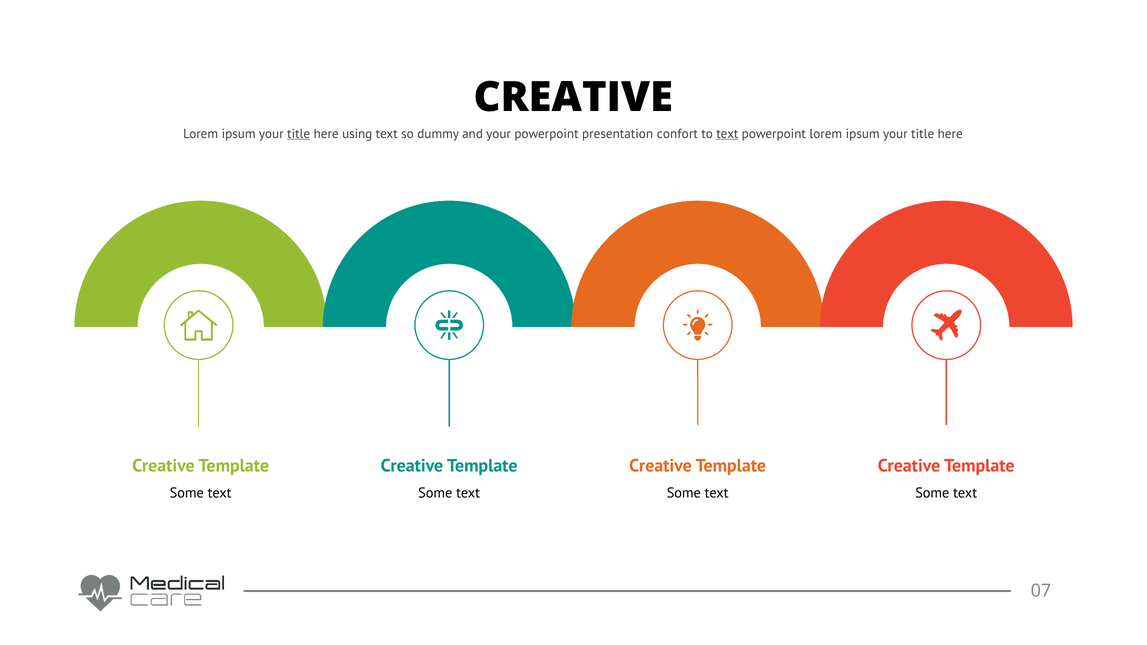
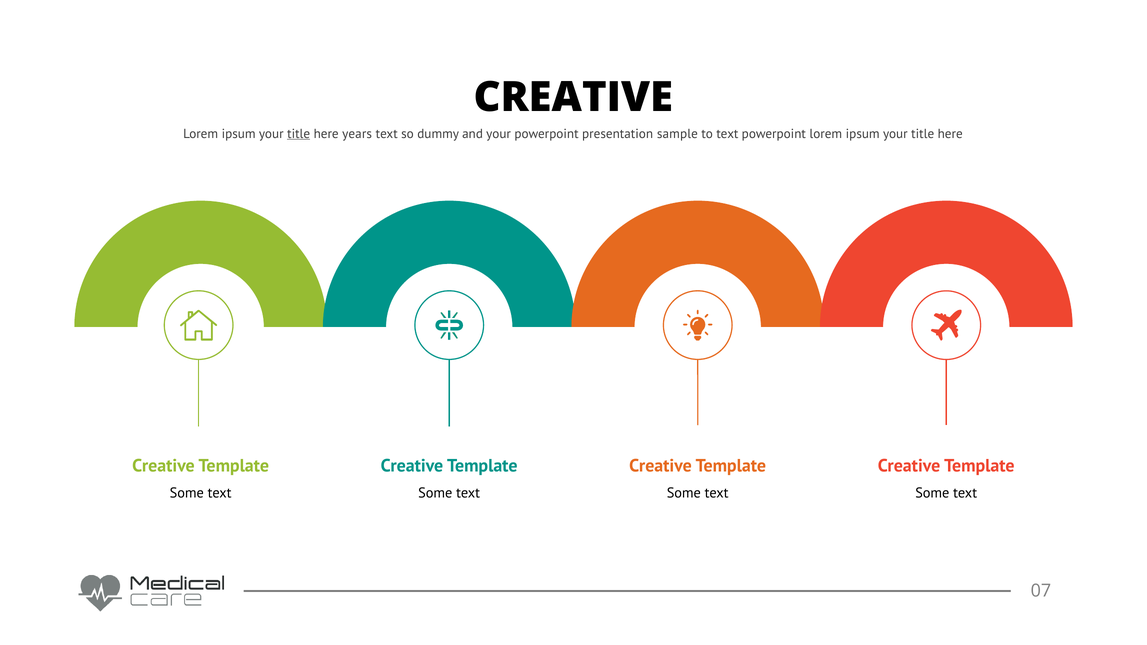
using: using -> years
confort: confort -> sample
text at (727, 134) underline: present -> none
